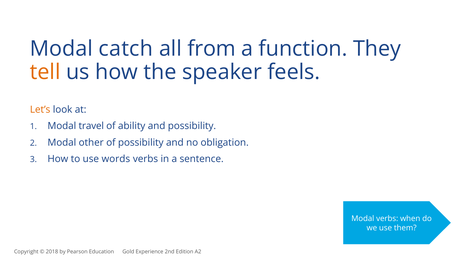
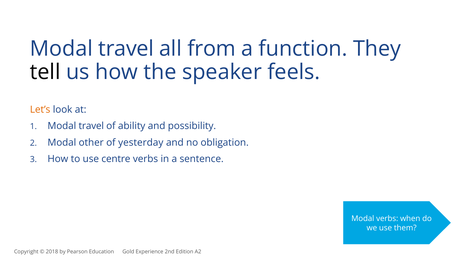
catch at (126, 49): catch -> travel
tell colour: orange -> black
of possibility: possibility -> yesterday
words: words -> centre
